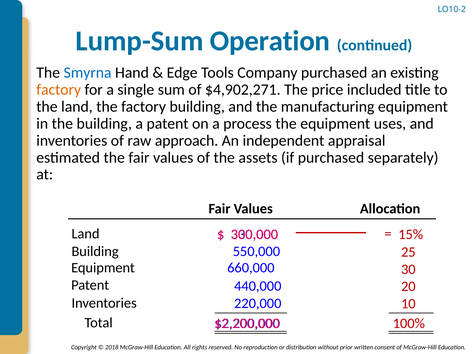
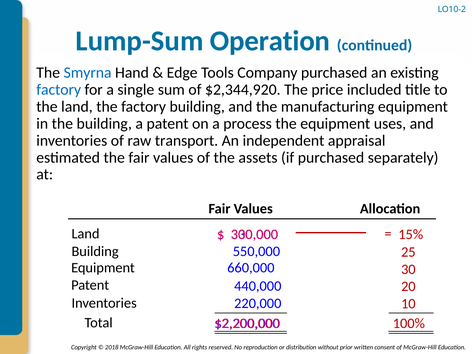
factory at (59, 90) colour: orange -> blue
$4,902,271: $4,902,271 -> $2,344,920
approach: approach -> transport
